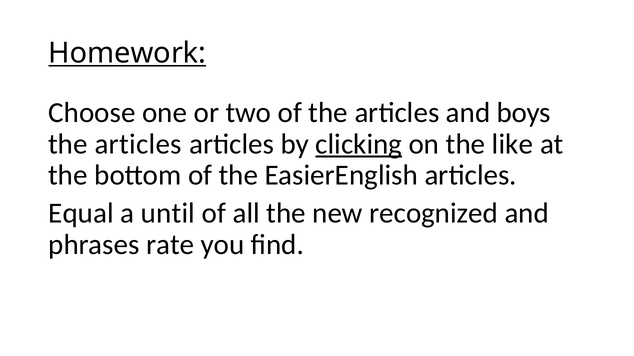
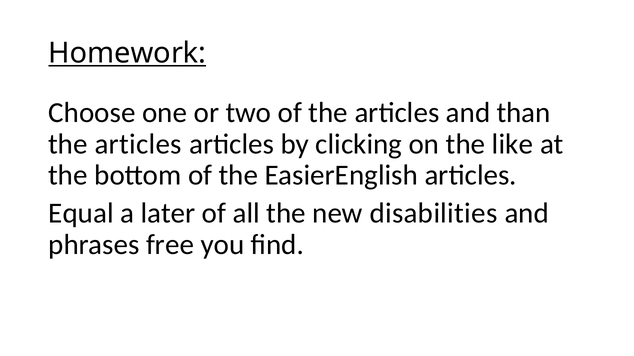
boys: boys -> than
clicking underline: present -> none
until: until -> later
recognized: recognized -> disabilities
rate: rate -> free
